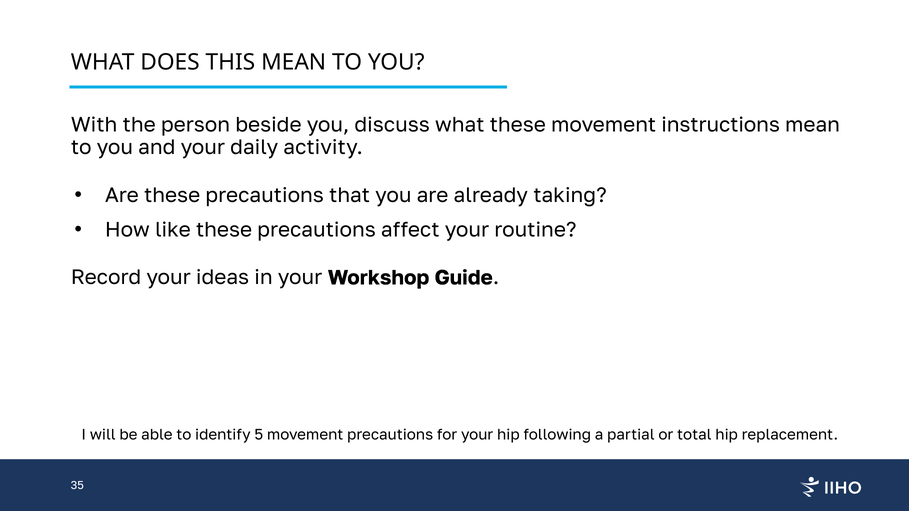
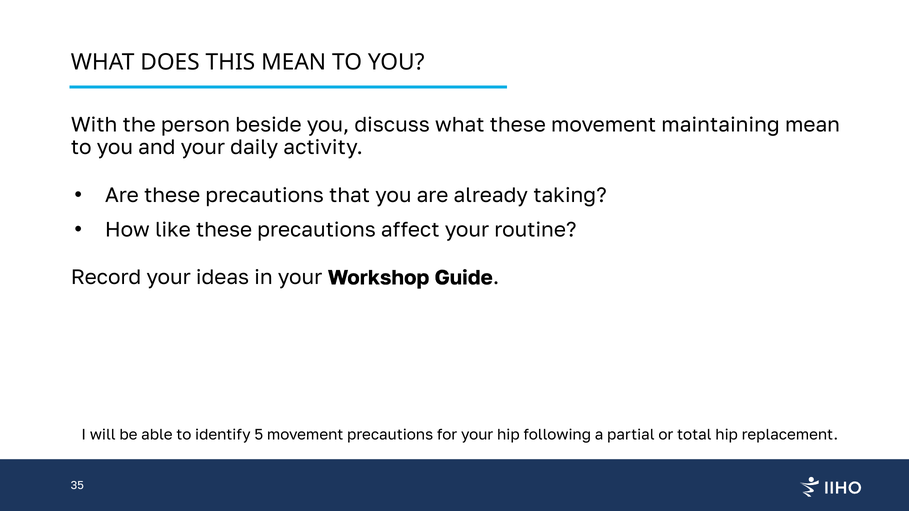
instructions: instructions -> maintaining
